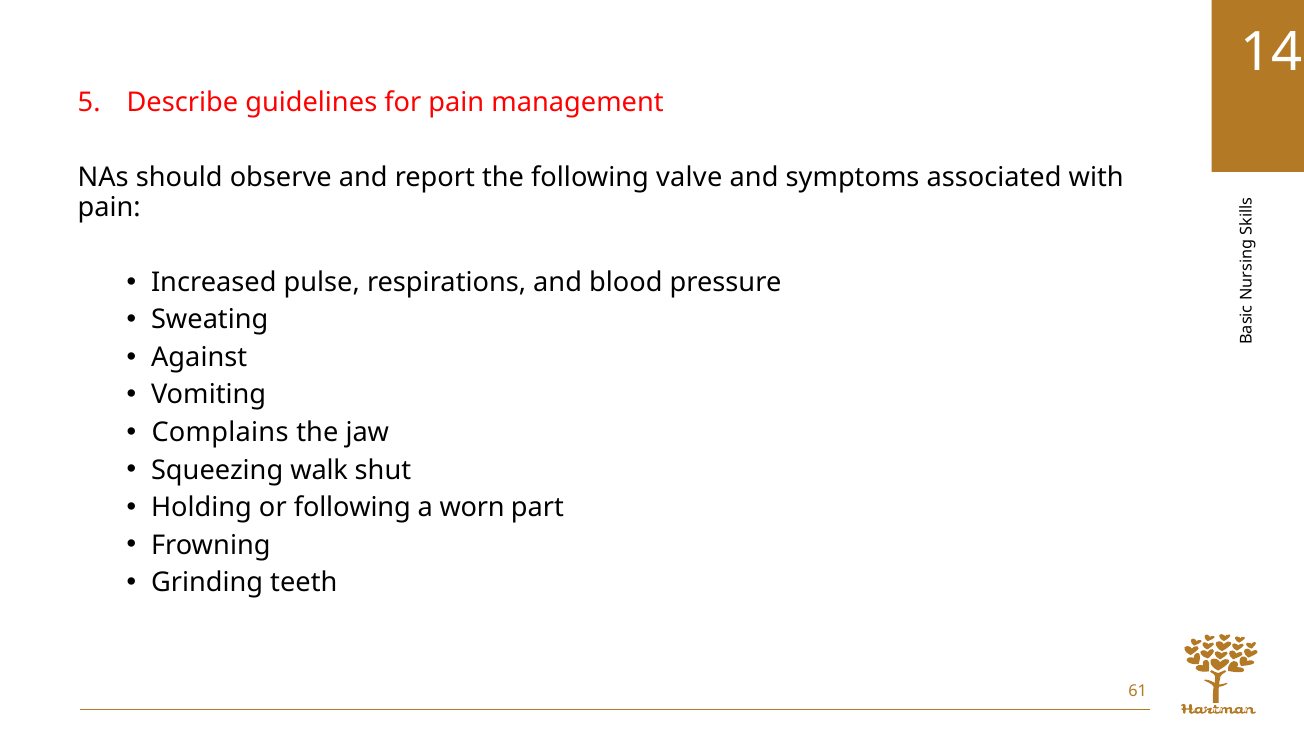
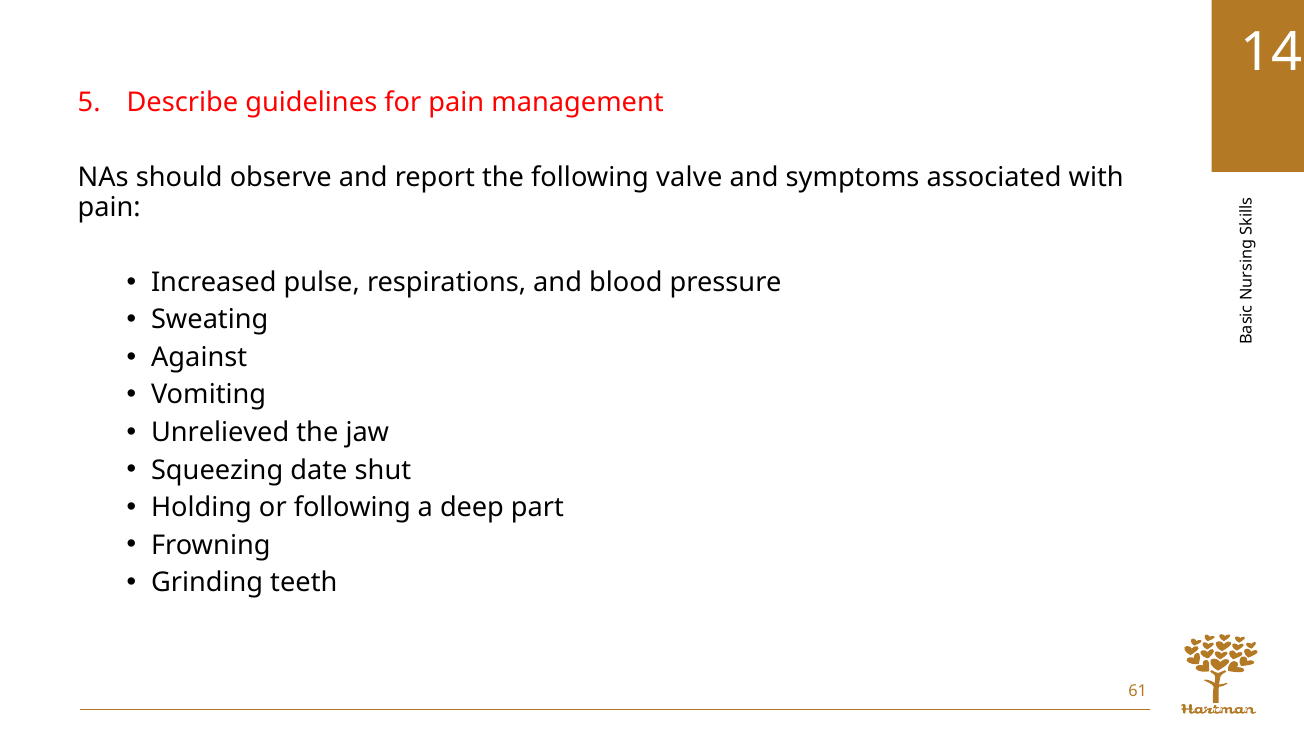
Complains: Complains -> Unrelieved
walk: walk -> date
worn: worn -> deep
